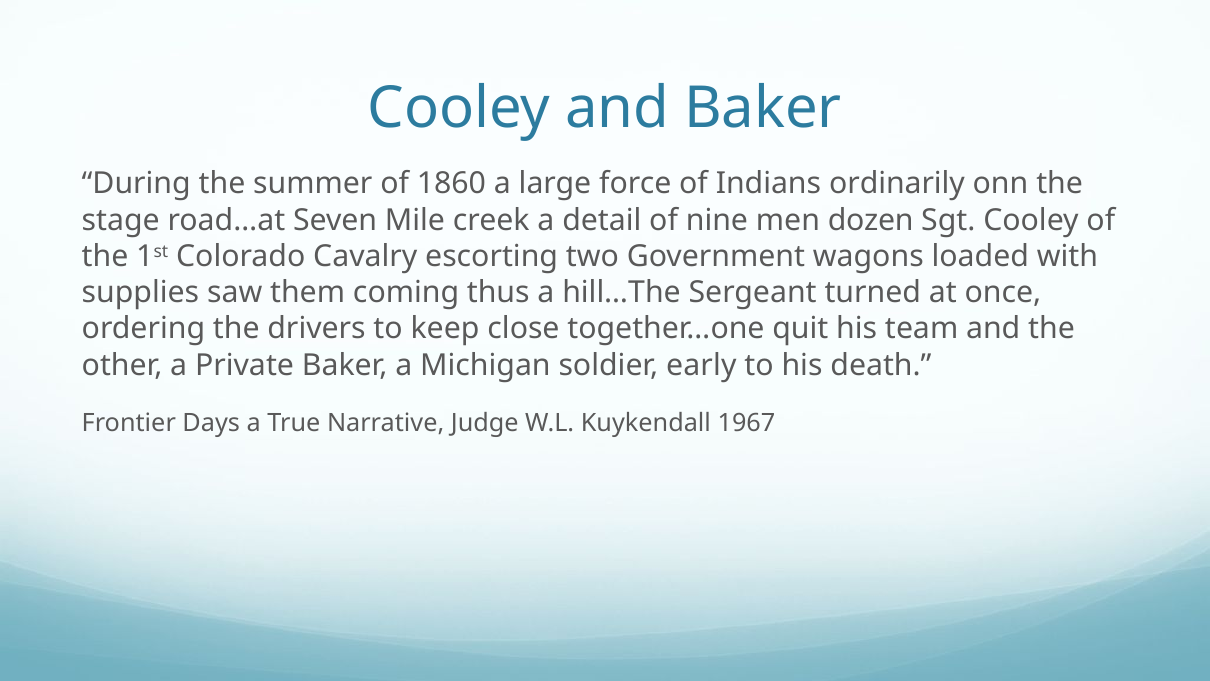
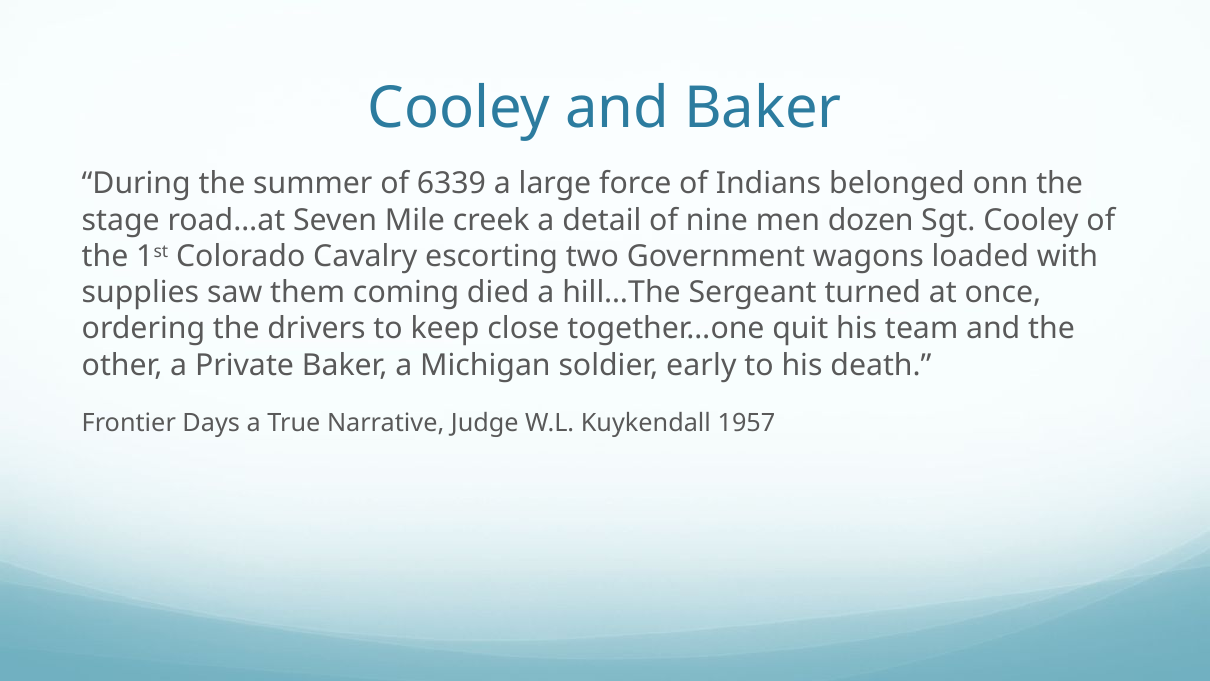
1860: 1860 -> 6339
ordinarily: ordinarily -> belonged
thus: thus -> died
1967: 1967 -> 1957
